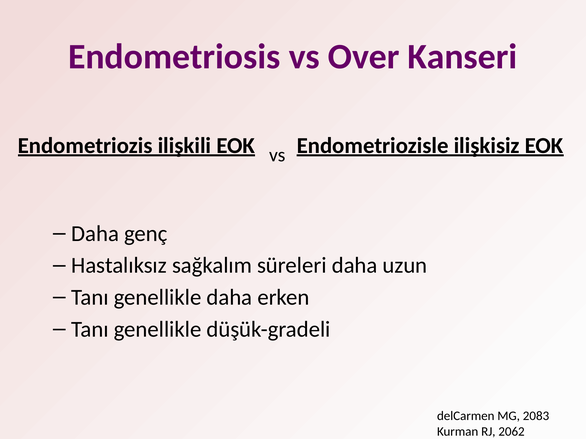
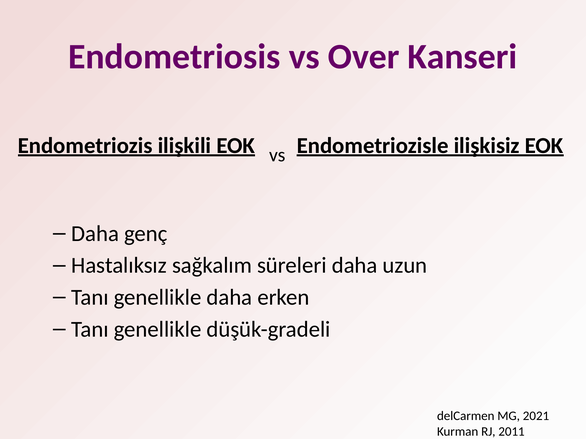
2083: 2083 -> 2021
2062: 2062 -> 2011
